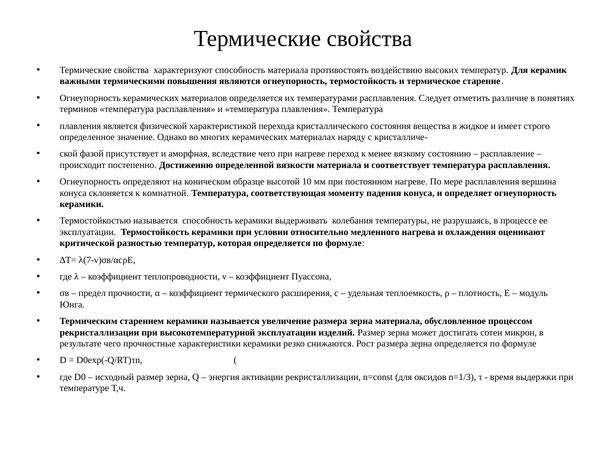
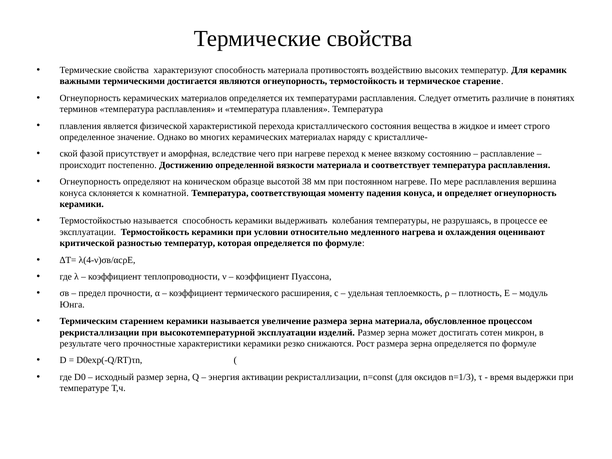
повышения: повышения -> достигается
10: 10 -> 38
λ(7-ν)σв/αcρE: λ(7-ν)σв/αcρE -> λ(4-ν)σв/αcρE
